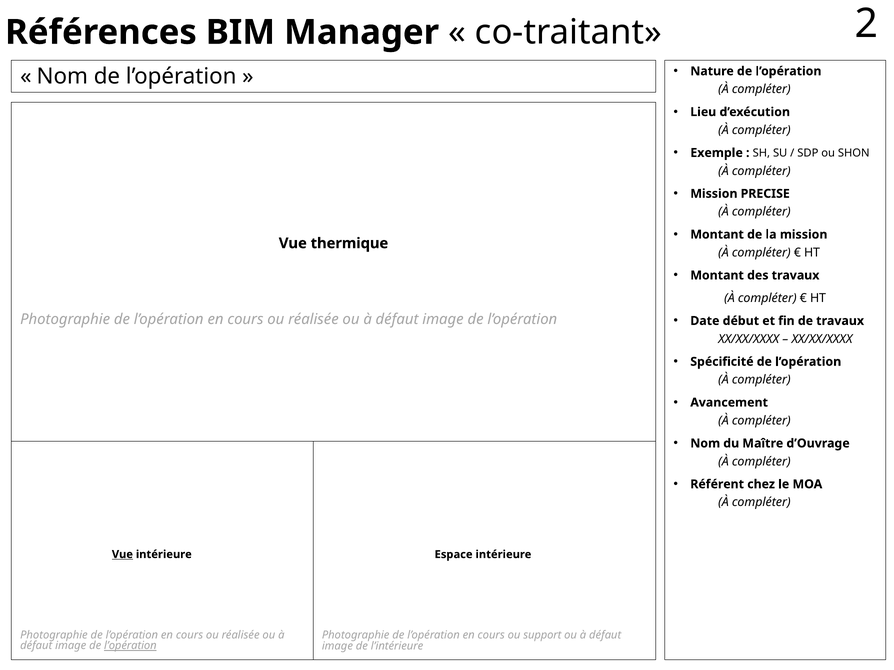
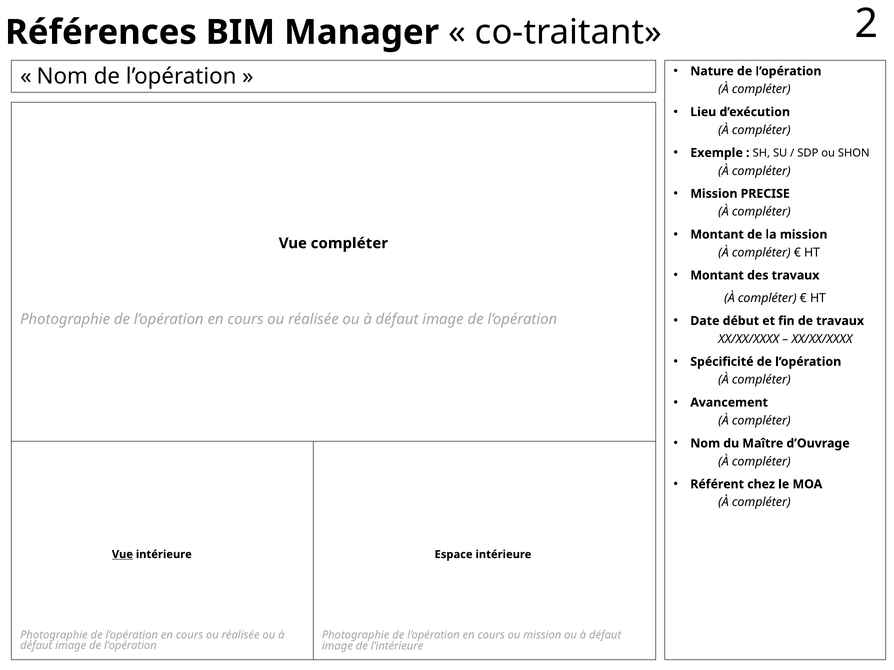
Vue thermique: thermique -> compléter
ou support: support -> mission
l’opération at (130, 646) underline: present -> none
